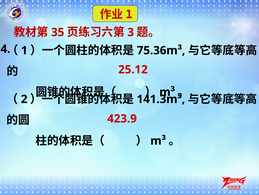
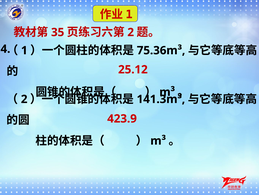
3 at (131, 32): 3 -> 2
